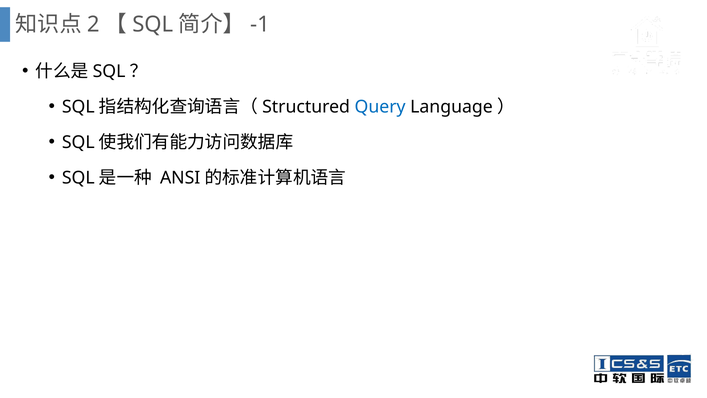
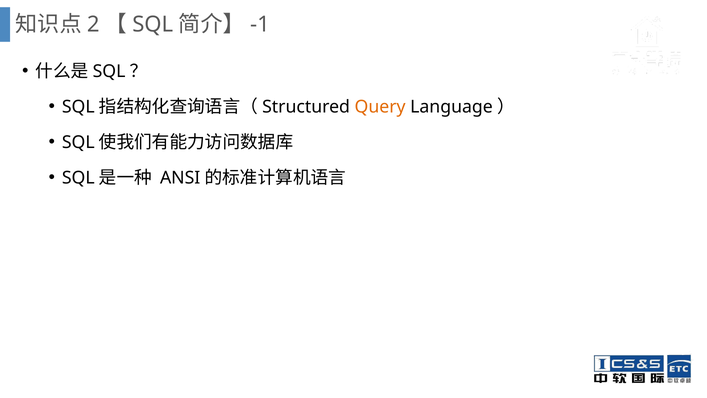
Query colour: blue -> orange
